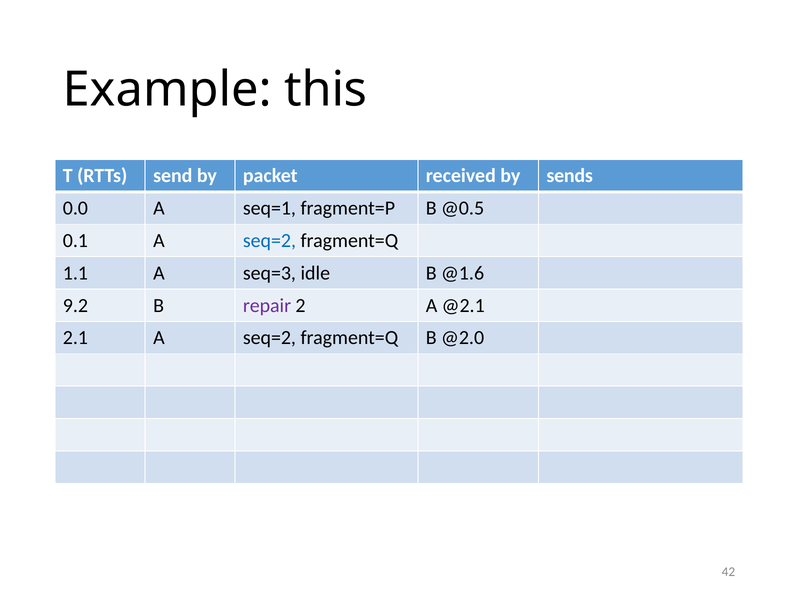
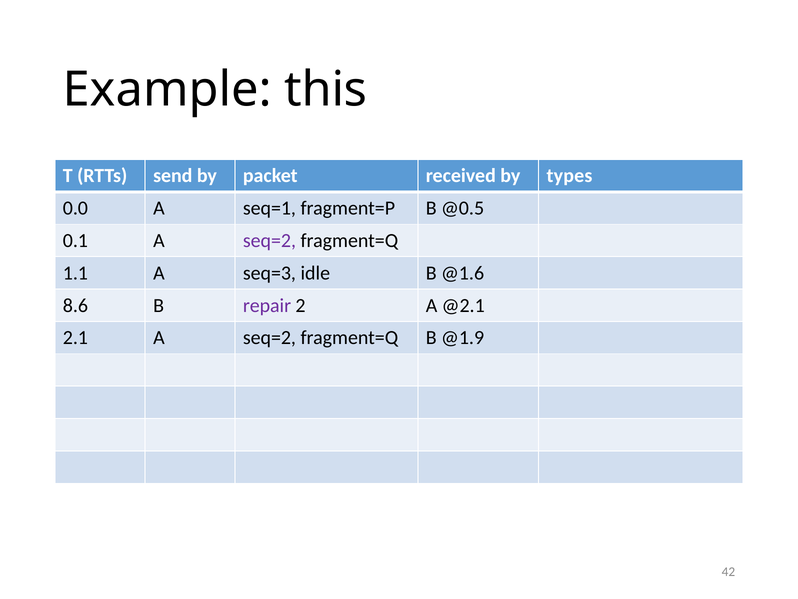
sends: sends -> types
seq=2 at (269, 240) colour: blue -> purple
9.2: 9.2 -> 8.6
@2.0: @2.0 -> @1.9
